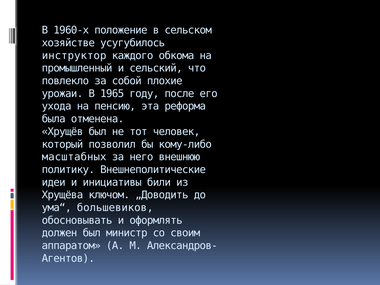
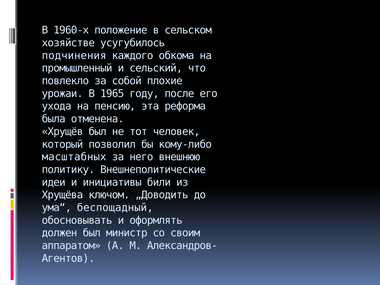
инструктор: инструктор -> подчинения
большевиков: большевиков -> беспощадный
